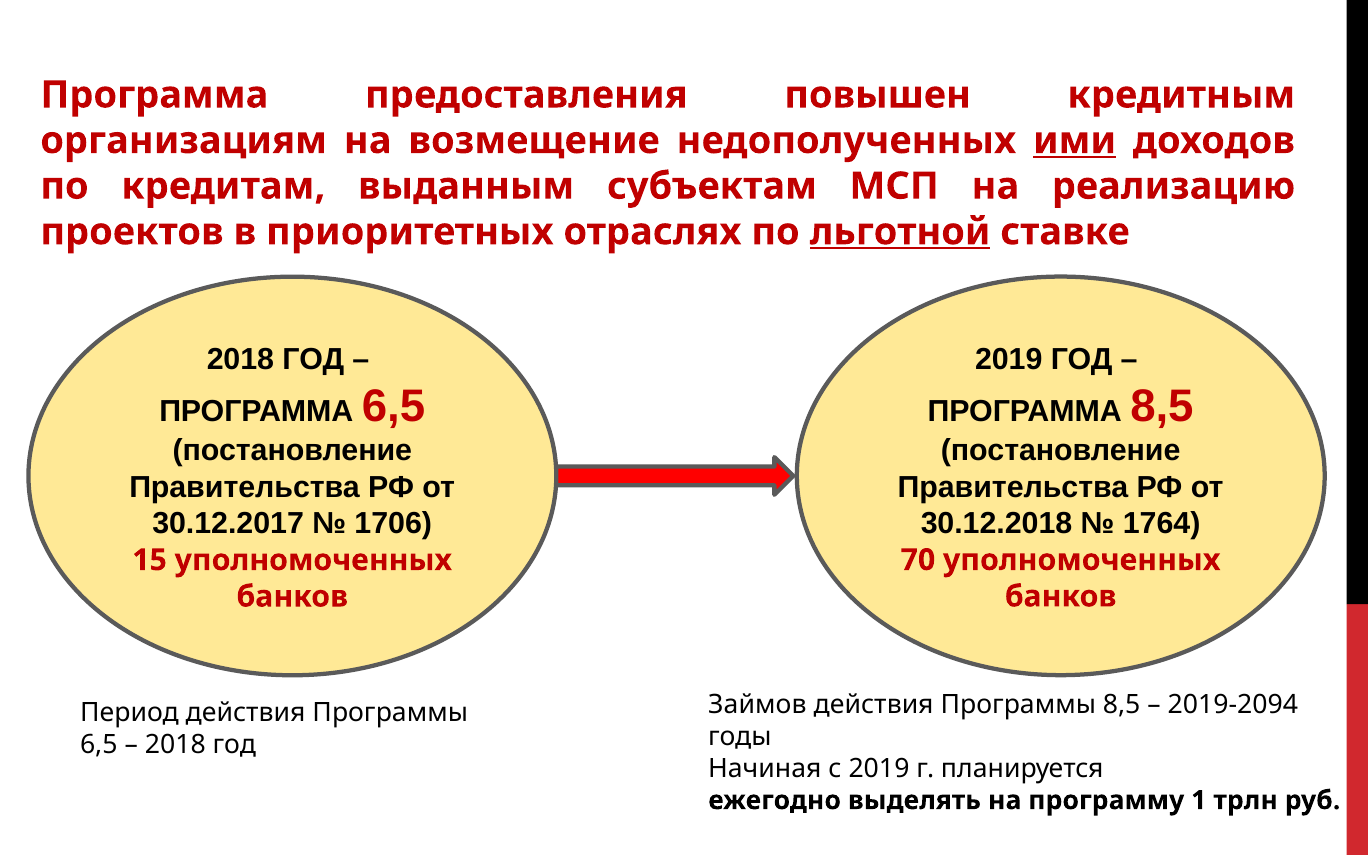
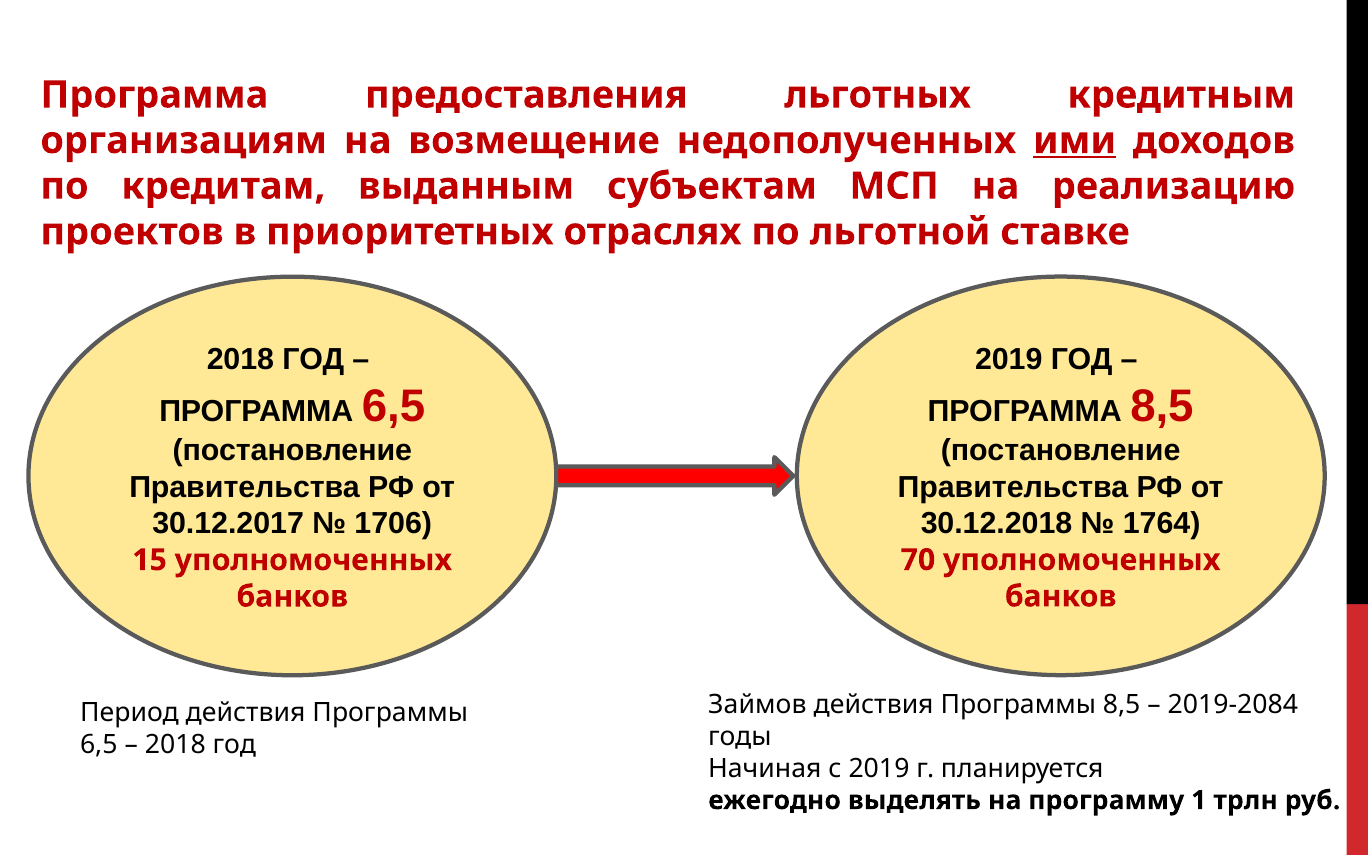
повышен: повышен -> льготных
льготной underline: present -> none
2019-2094: 2019-2094 -> 2019-2084
